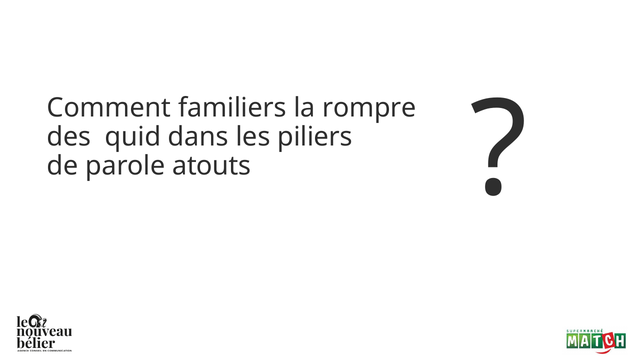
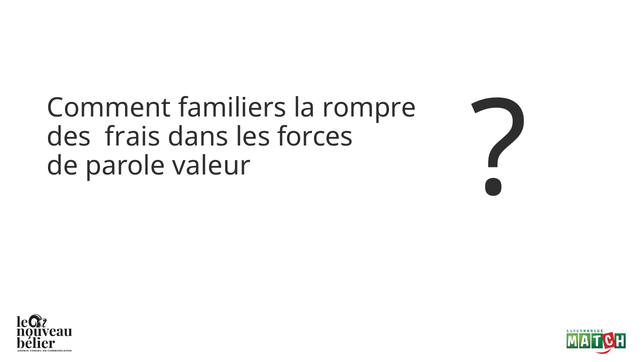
quid: quid -> frais
piliers: piliers -> forces
atouts: atouts -> valeur
